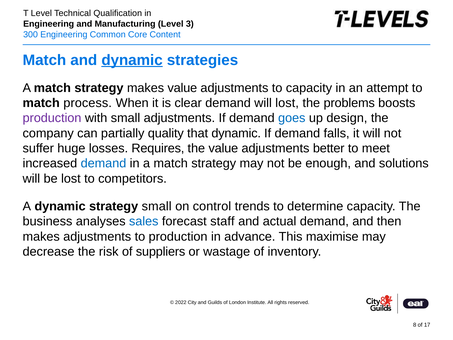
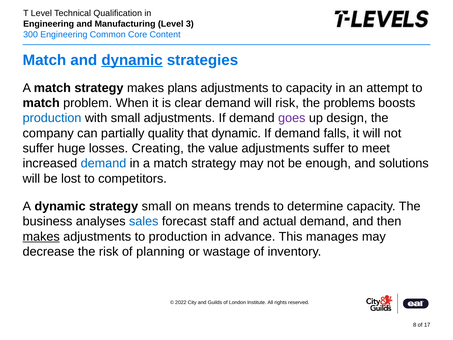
makes value: value -> plans
process: process -> problem
will lost: lost -> risk
production at (52, 118) colour: purple -> blue
goes colour: blue -> purple
Requires: Requires -> Creating
adjustments better: better -> suffer
control: control -> means
makes at (41, 236) underline: none -> present
maximise: maximise -> manages
suppliers: suppliers -> planning
